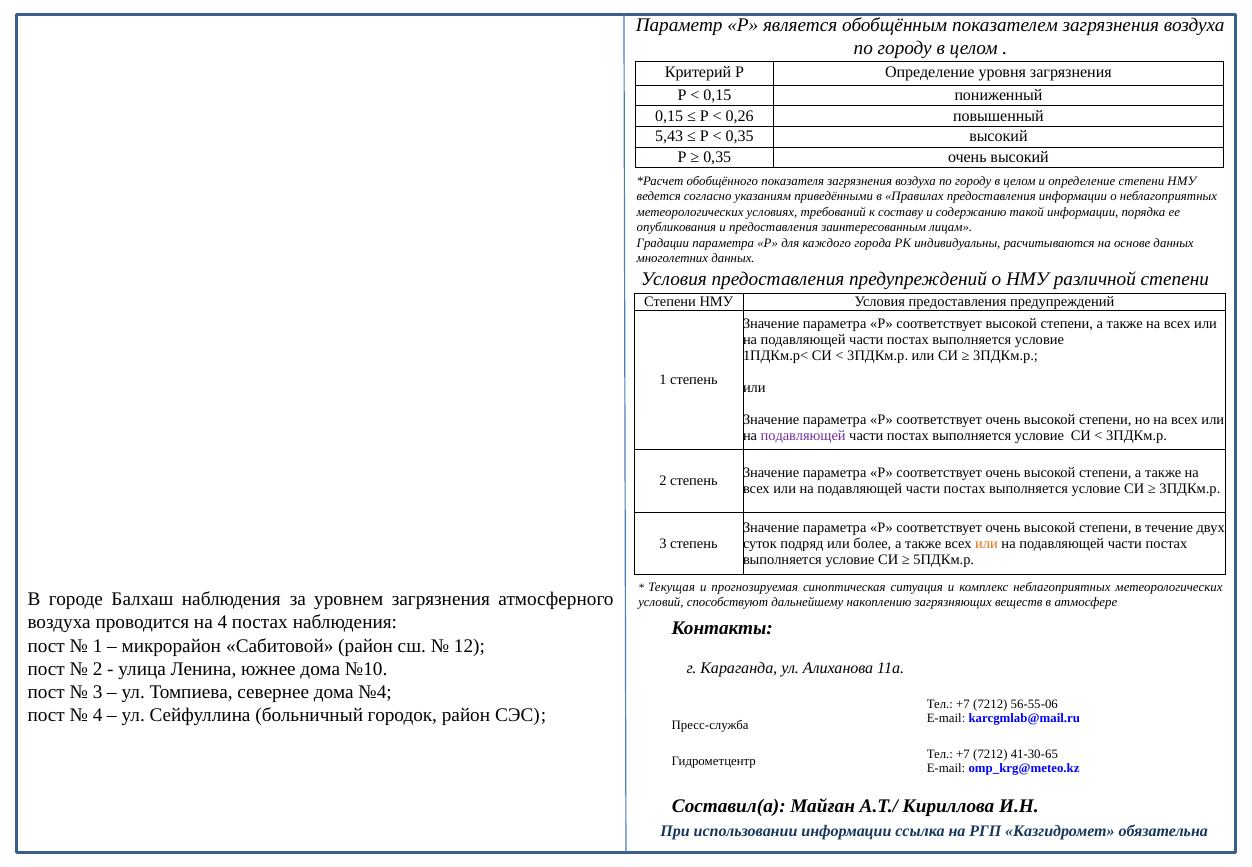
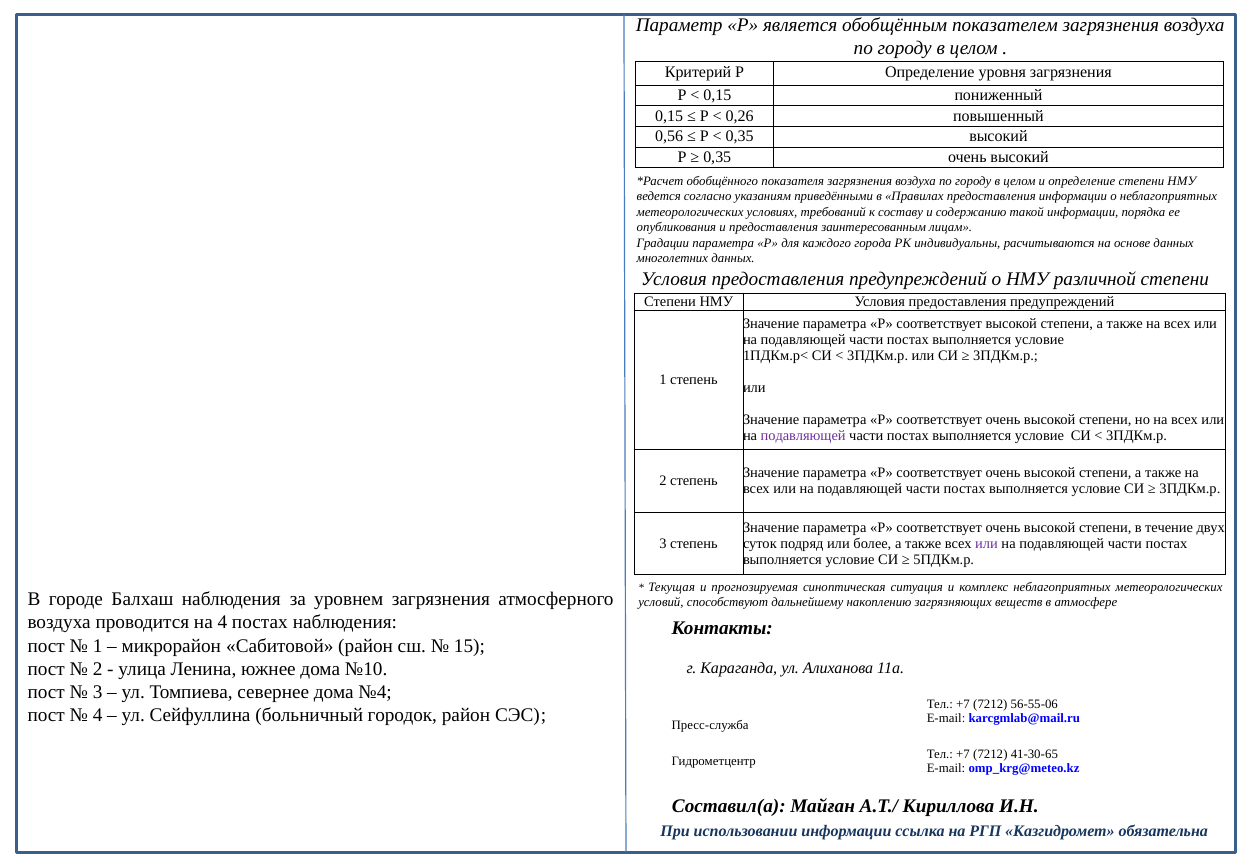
5,43: 5,43 -> 0,56
или at (987, 543) colour: orange -> purple
12: 12 -> 15
